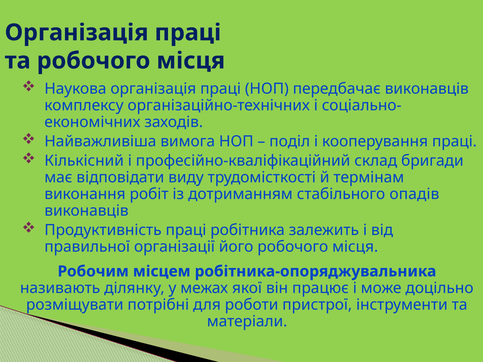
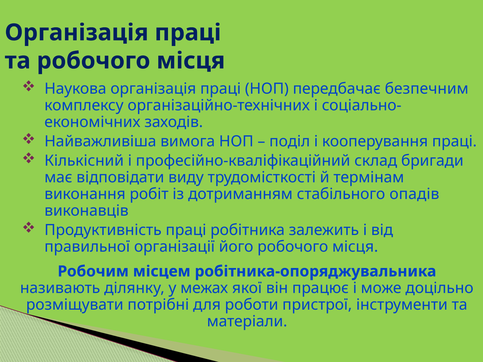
передбачає виконавців: виконавців -> безпечним
